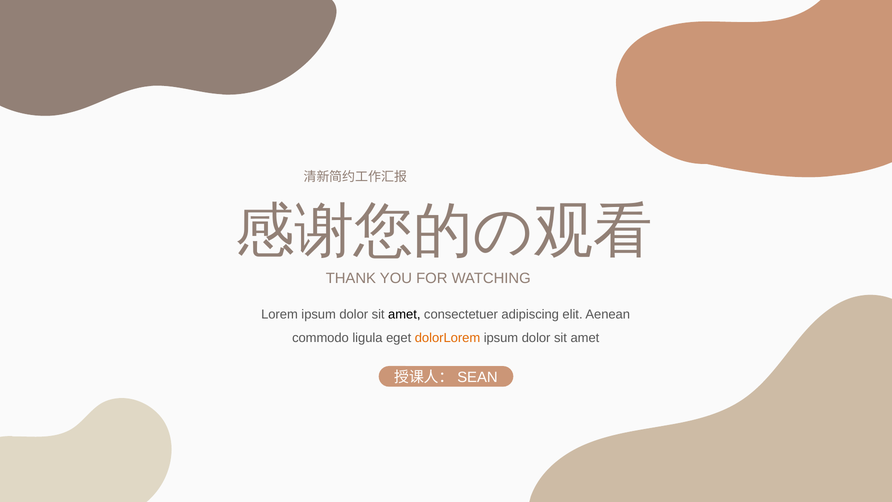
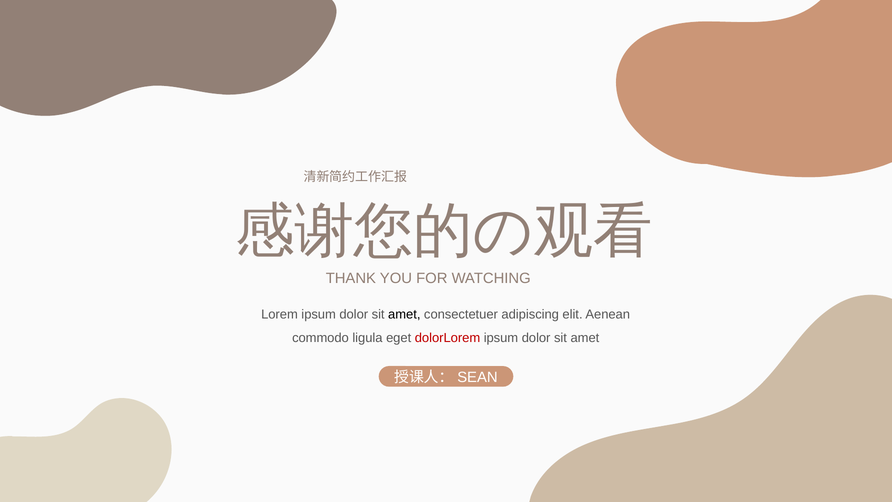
dolorLorem colour: orange -> red
